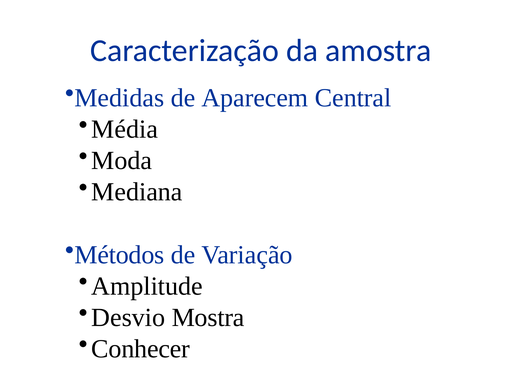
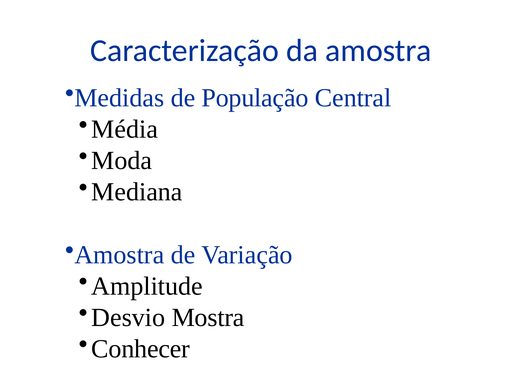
Aparecem: Aparecem -> População
Métodos at (119, 254): Métodos -> Amostra
